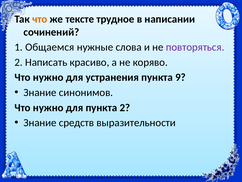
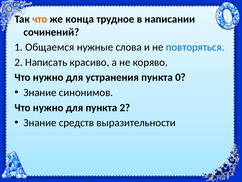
тексте: тексте -> конца
повторяться colour: purple -> blue
9: 9 -> 0
